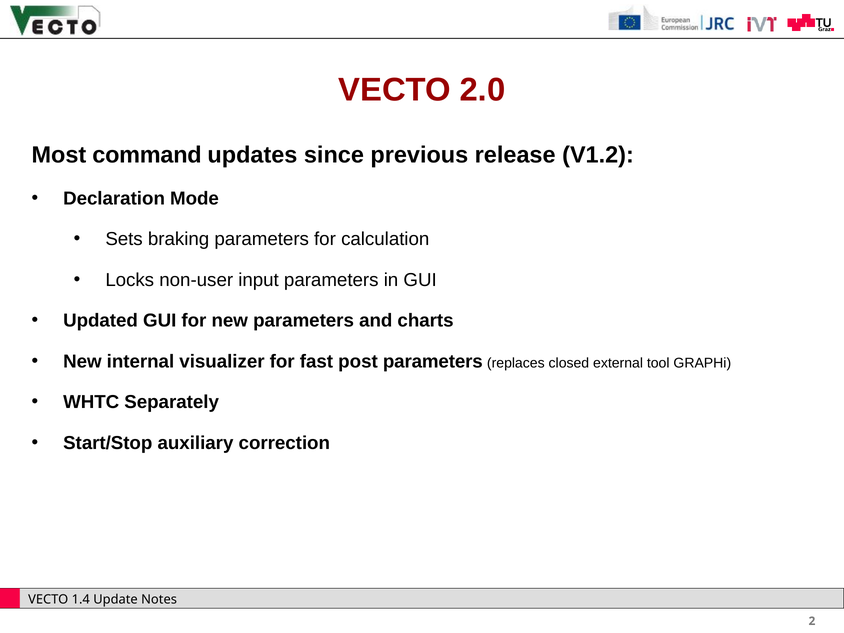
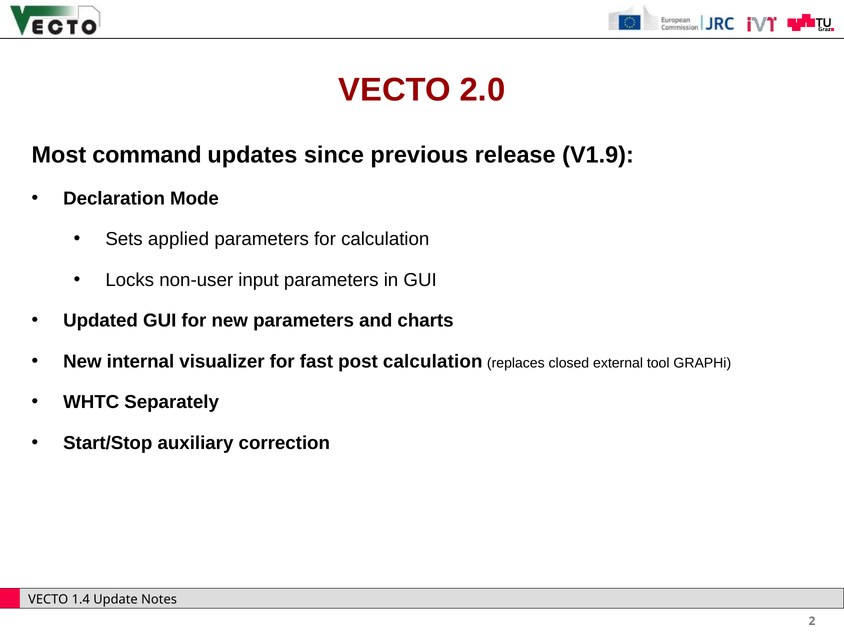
V1.2: V1.2 -> V1.9
braking: braking -> applied
post parameters: parameters -> calculation
